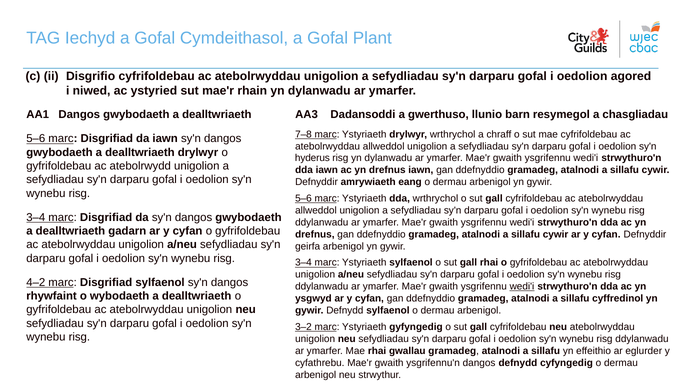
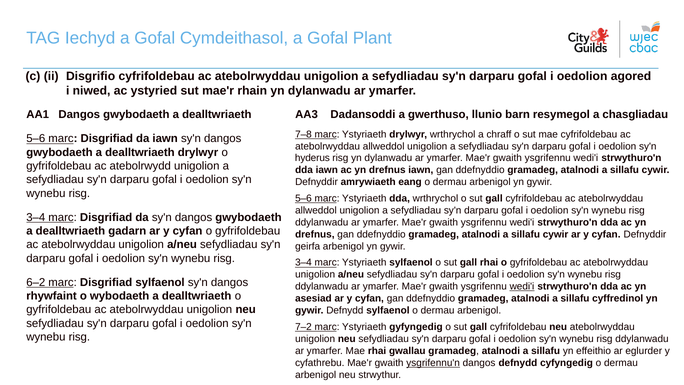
4–2: 4–2 -> 6–2
ysgwyd: ysgwyd -> asesiad
3–2: 3–2 -> 7–2
ysgrifennu'n underline: none -> present
